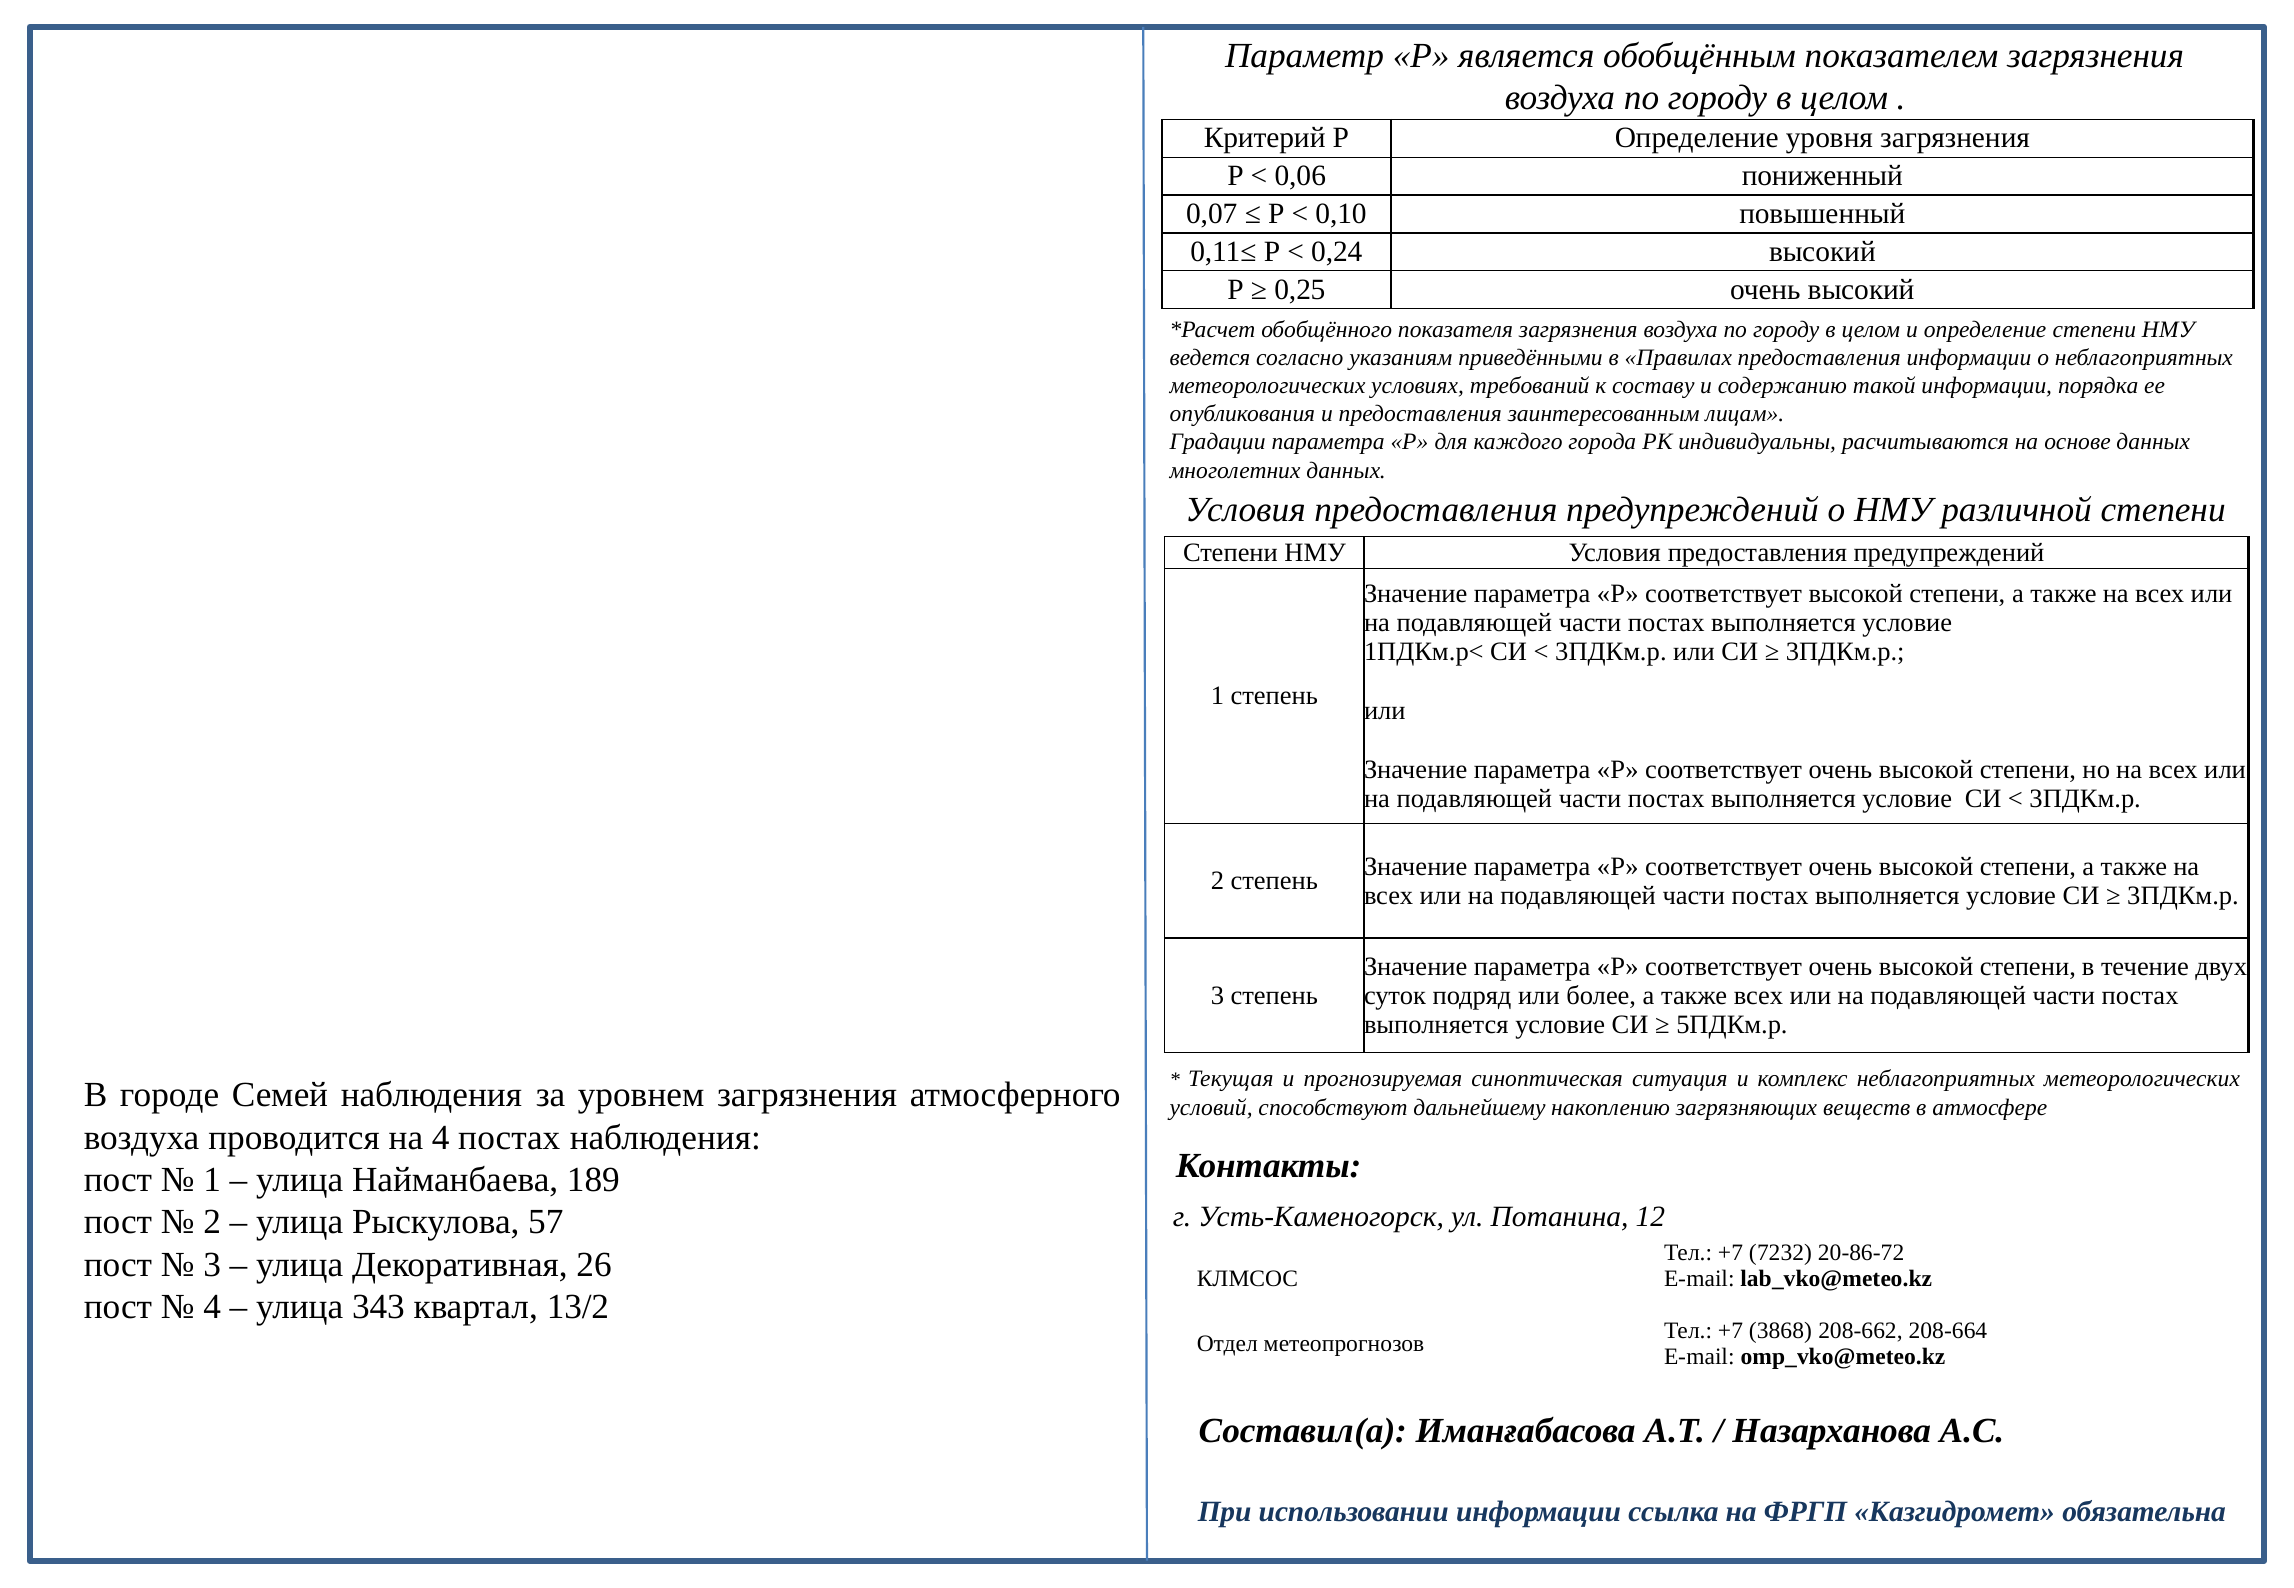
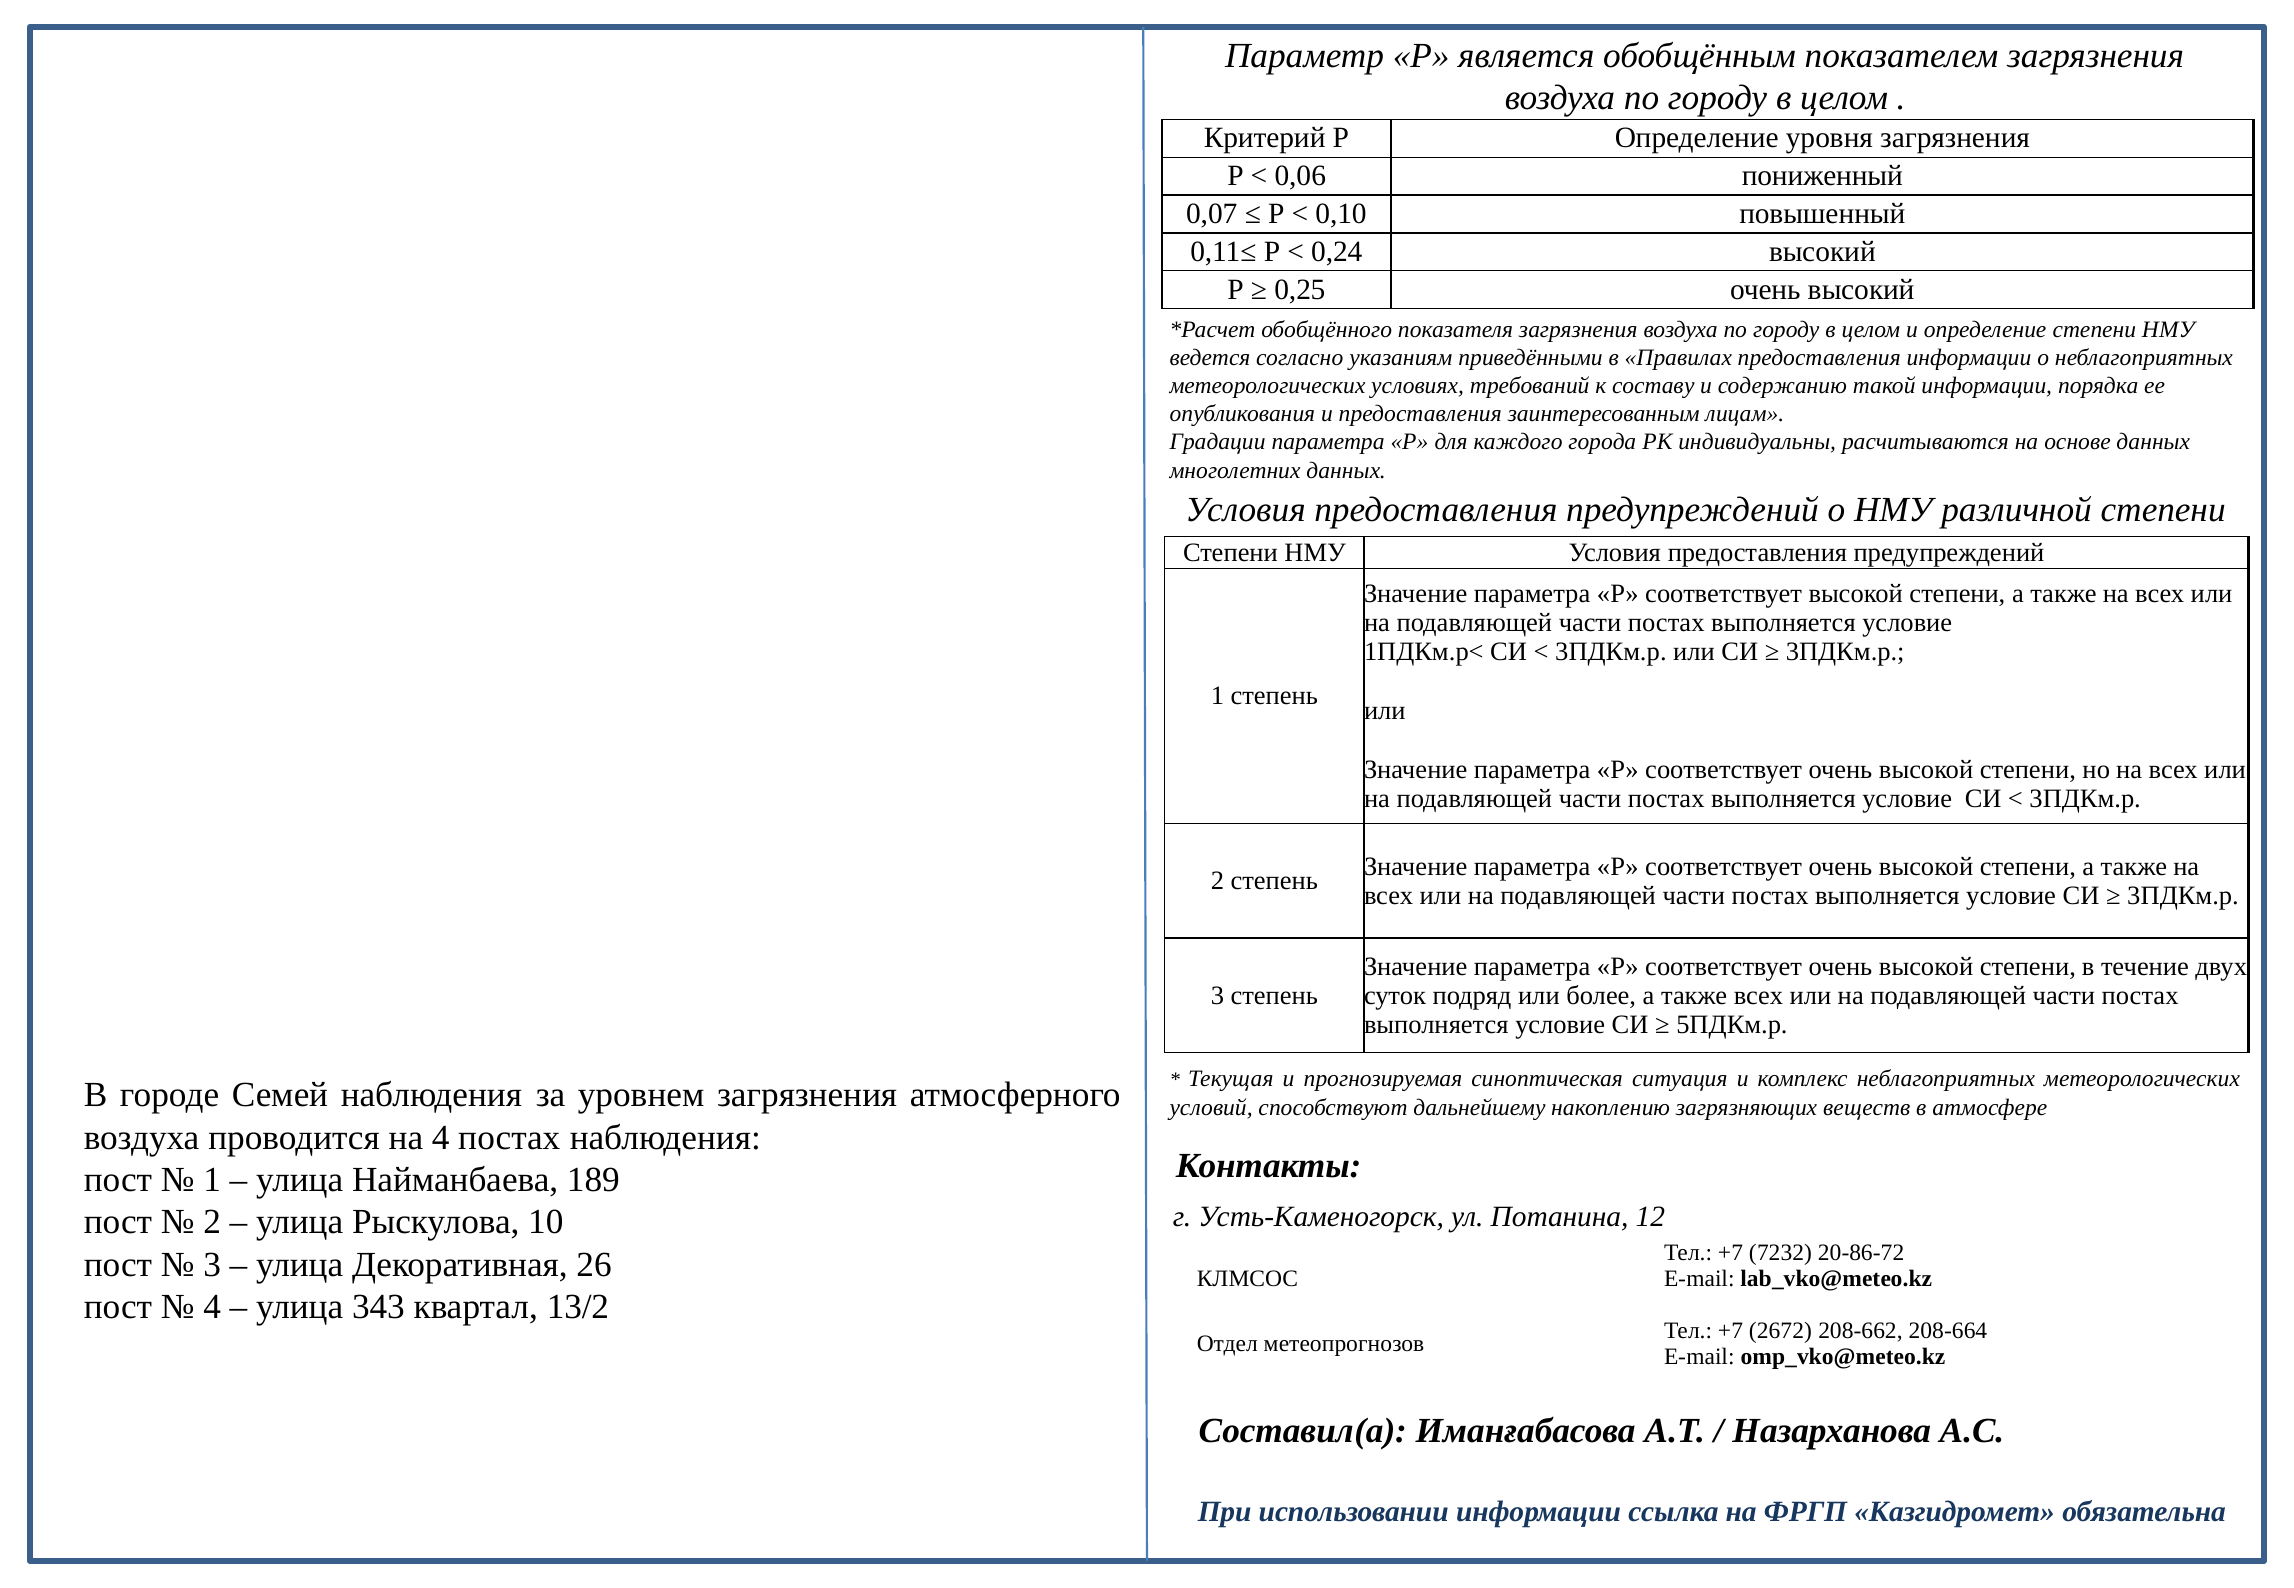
57: 57 -> 10
3868: 3868 -> 2672
